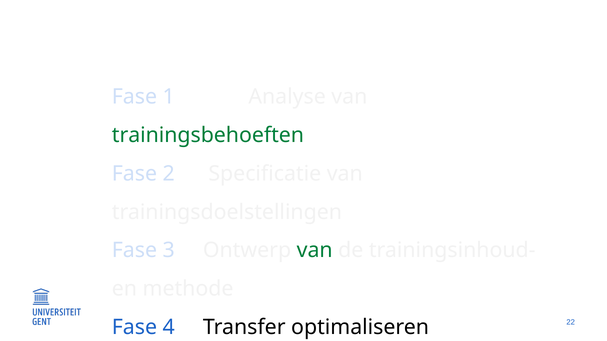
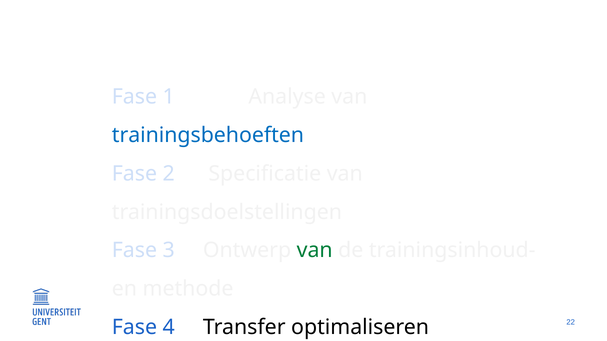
trainingsbehoeften colour: green -> blue
